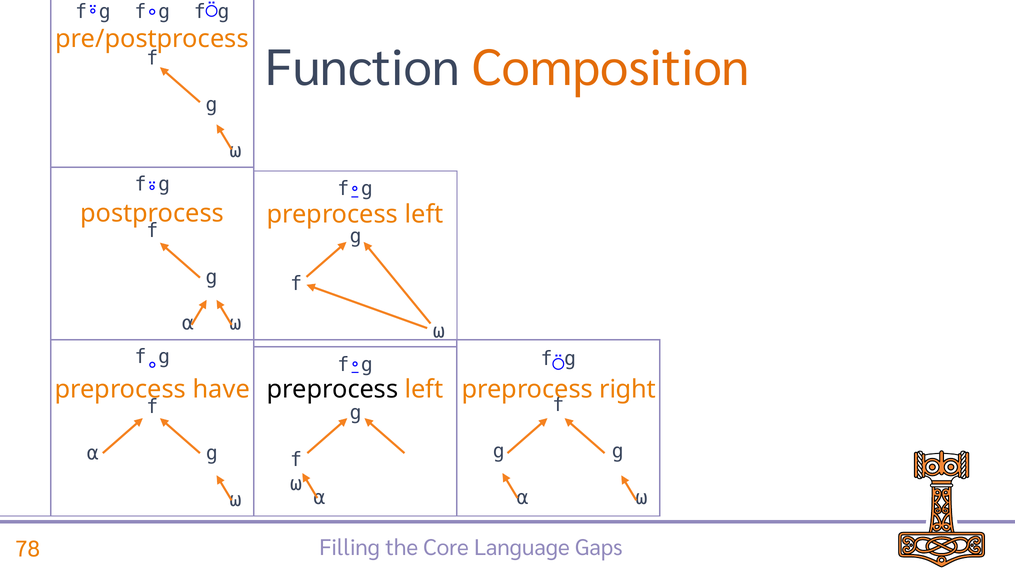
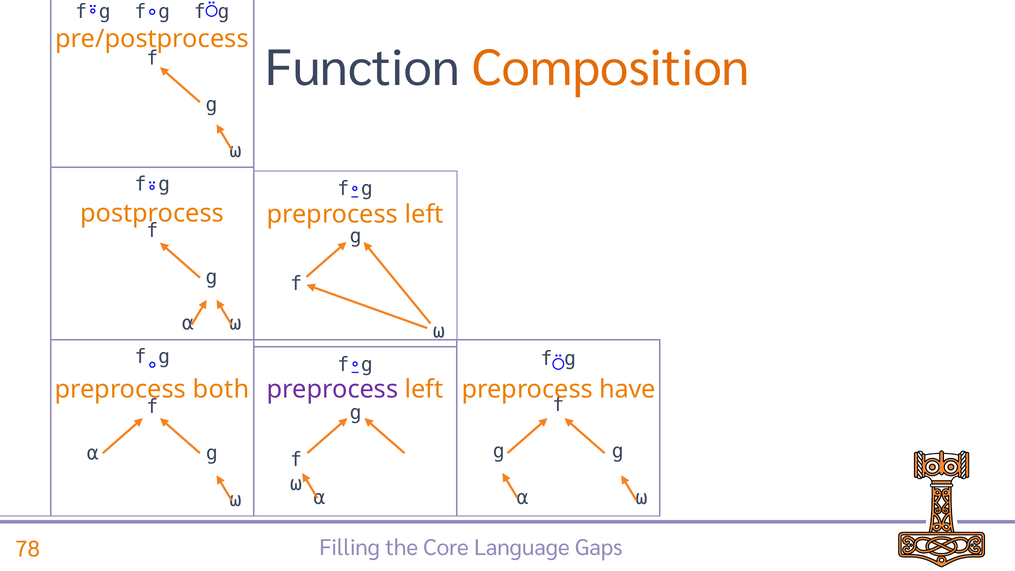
have: have -> both
preprocess at (332, 390) colour: black -> purple
right: right -> have
